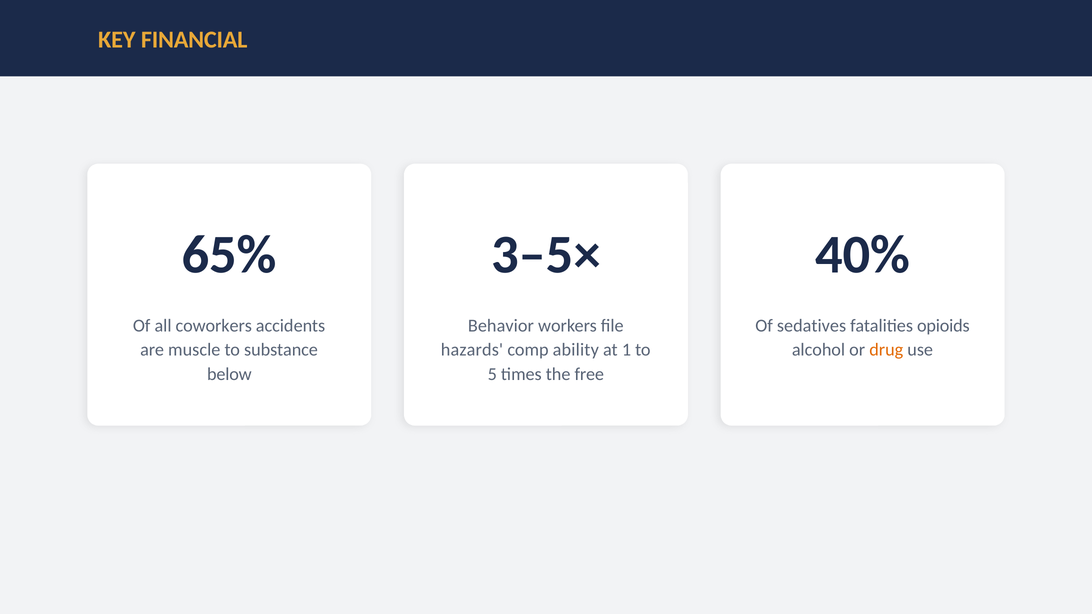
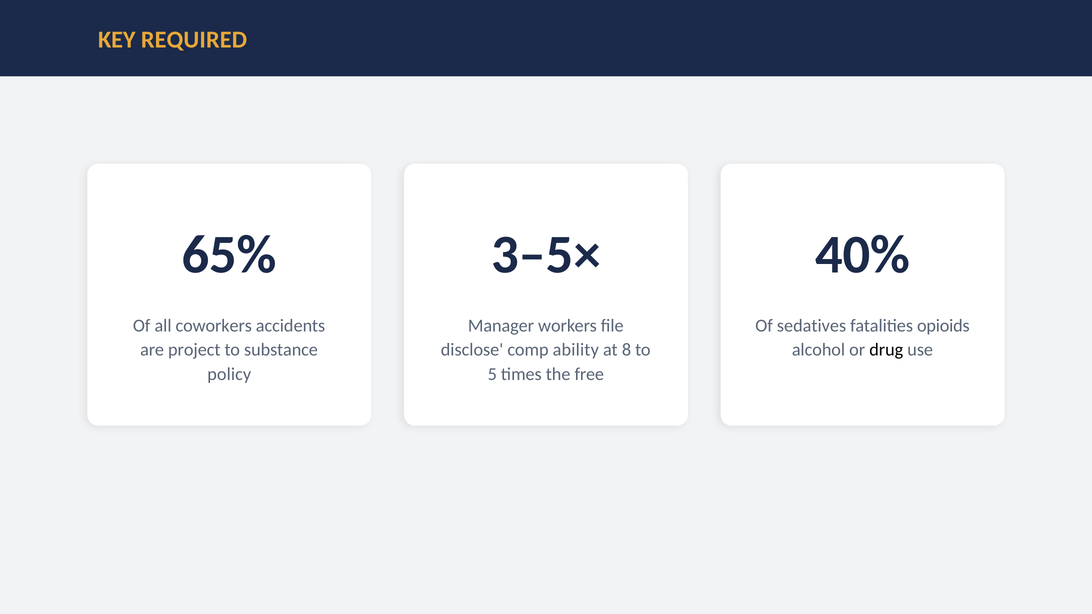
FINANCIAL: FINANCIAL -> REQUIRED
Behavior: Behavior -> Manager
muscle: muscle -> project
hazards: hazards -> disclose
1: 1 -> 8
drug colour: orange -> black
below: below -> policy
